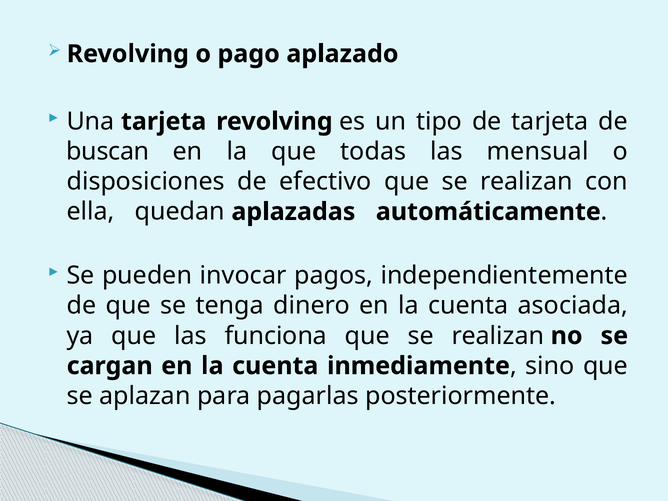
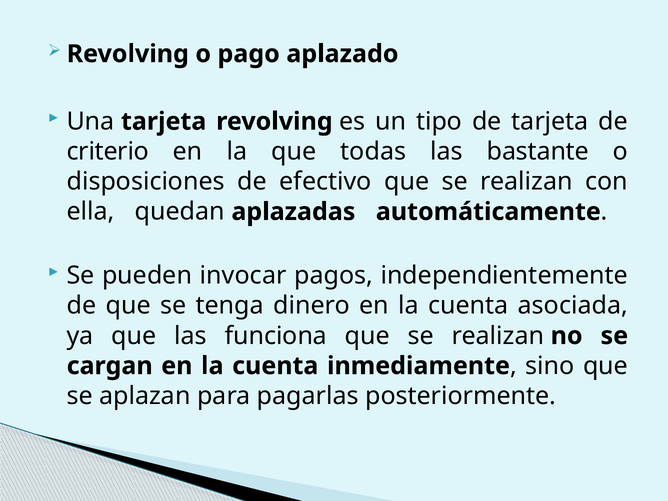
buscan: buscan -> criterio
mensual: mensual -> bastante
